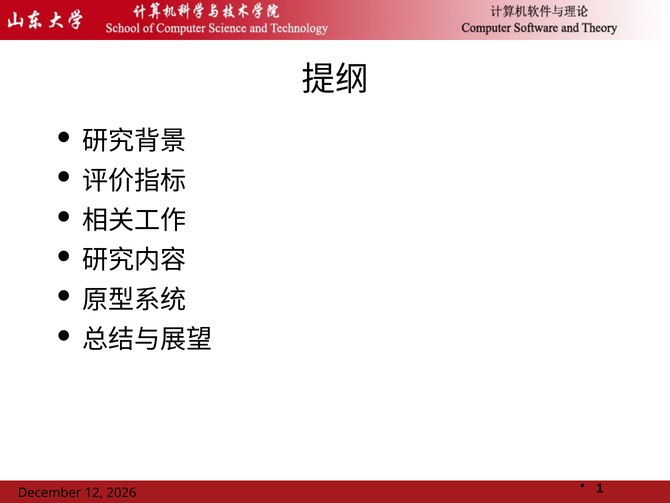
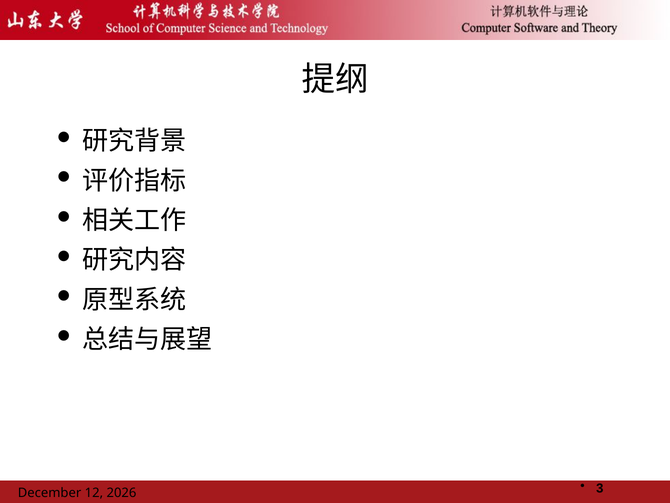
1: 1 -> 3
